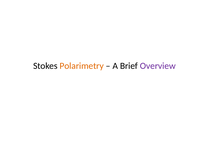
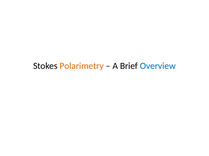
Overview colour: purple -> blue
